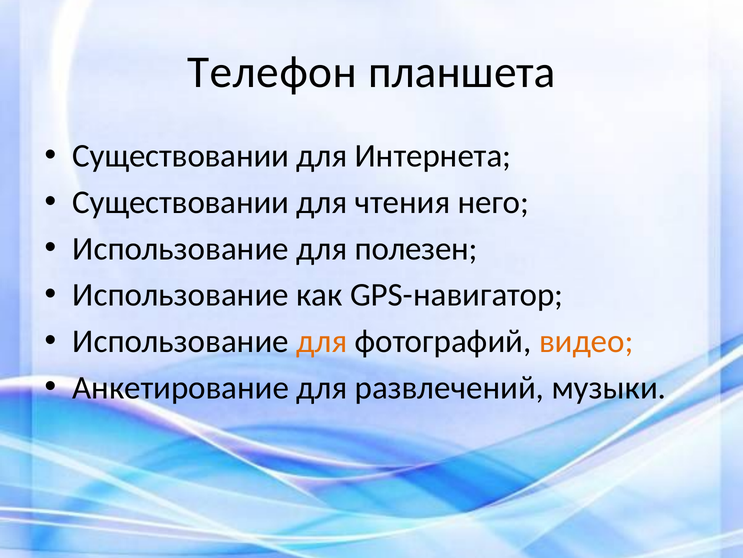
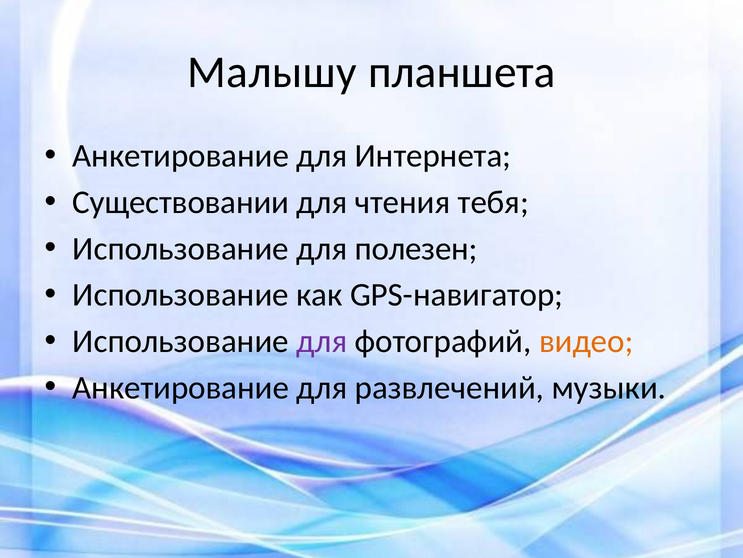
Телефон: Телефон -> Малышу
Существовании at (181, 156): Существовании -> Анкетирование
него: него -> тебя
для at (322, 341) colour: orange -> purple
